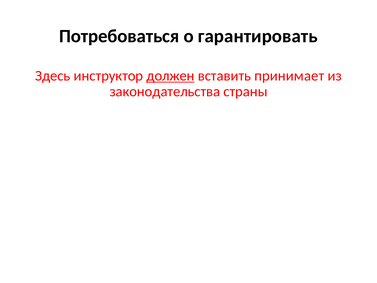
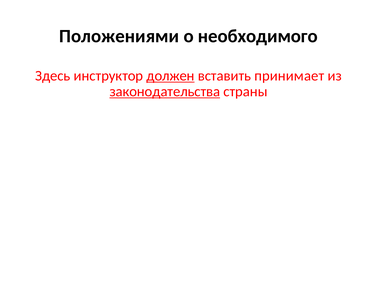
Потребоваться: Потребоваться -> Положениями
гарантировать: гарантировать -> необходимого
законодательства underline: none -> present
